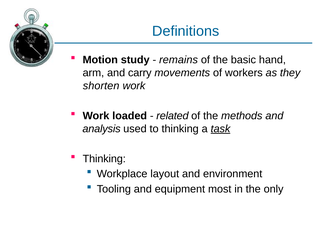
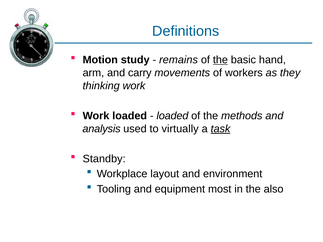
the at (220, 60) underline: none -> present
shorten: shorten -> thinking
related at (172, 116): related -> loaded
to thinking: thinking -> virtually
Thinking at (104, 159): Thinking -> Standby
only: only -> also
